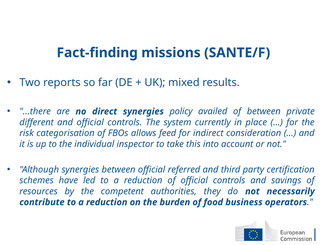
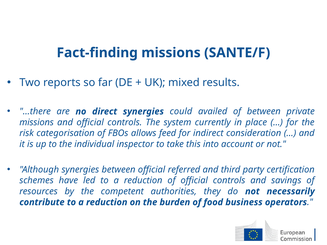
policy: policy -> could
different at (37, 122): different -> missions
